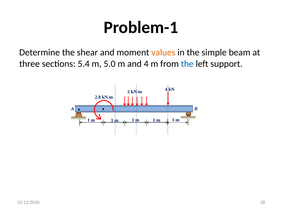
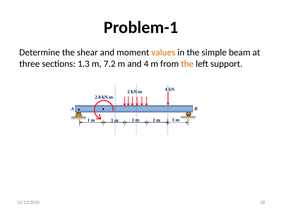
5.4: 5.4 -> 1.3
5.0: 5.0 -> 7.2
the at (187, 64) colour: blue -> orange
